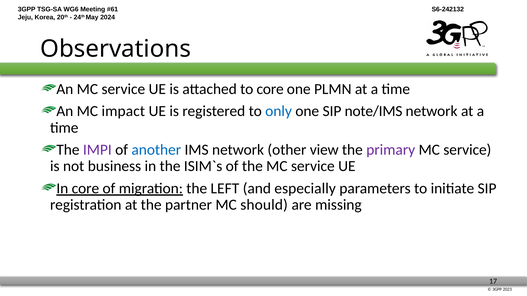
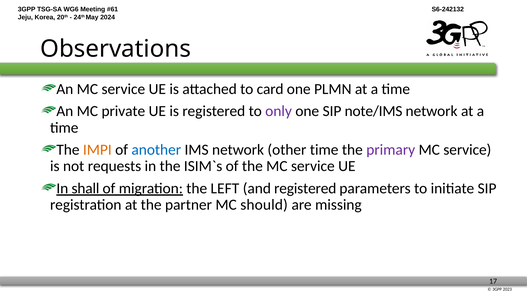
to core: core -> card
impact: impact -> private
only colour: blue -> purple
IMPI colour: purple -> orange
other view: view -> time
business: business -> requests
In core: core -> shall
and especially: especially -> registered
